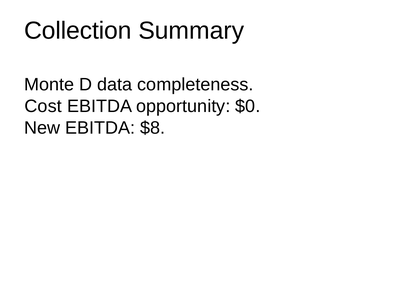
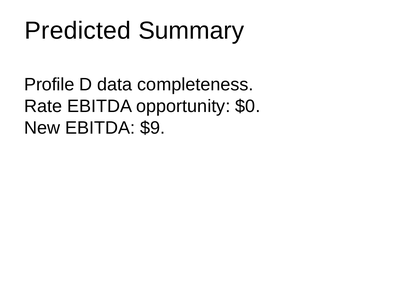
Collection: Collection -> Predicted
Monte: Monte -> Profile
Cost: Cost -> Rate
$8: $8 -> $9
